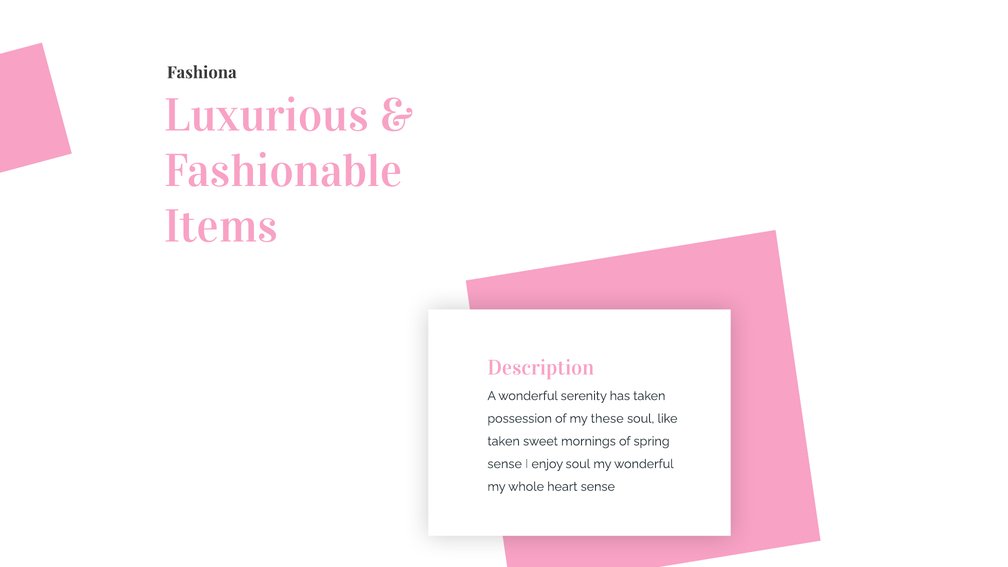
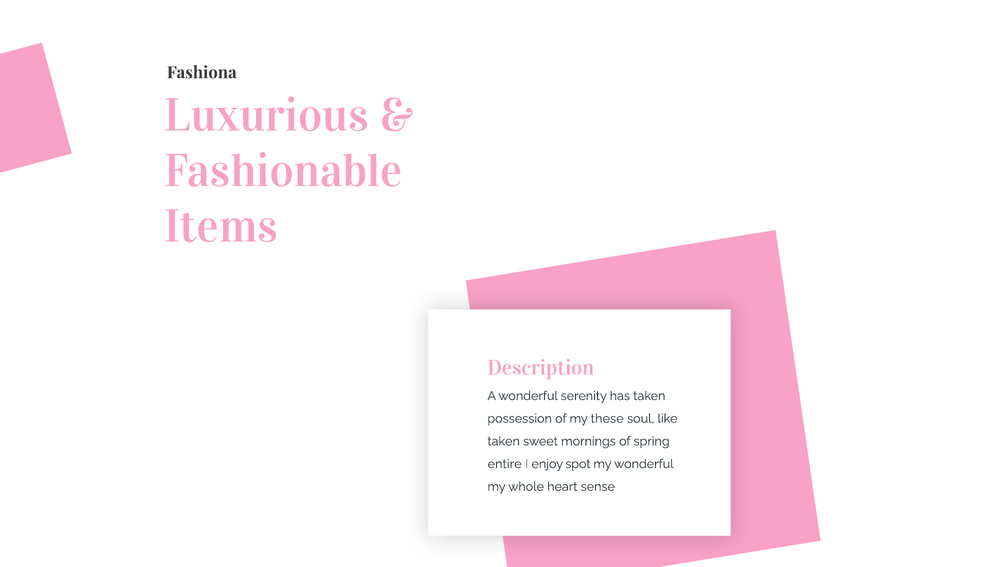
sense at (505, 464): sense -> entire
enjoy soul: soul -> spot
